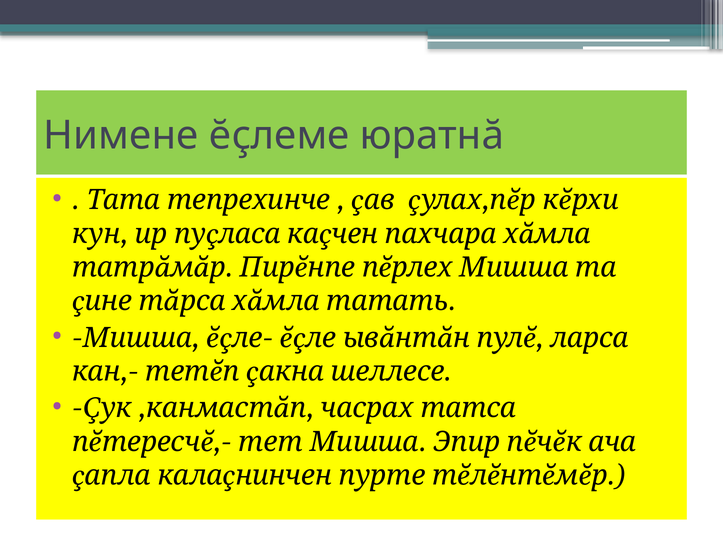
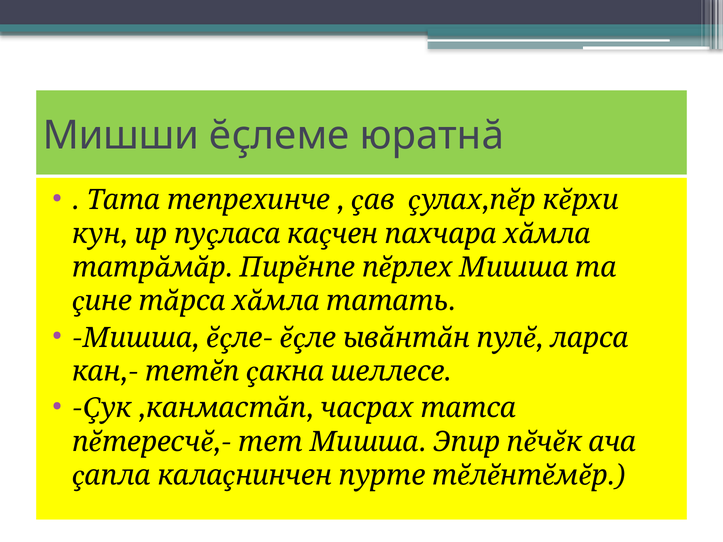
Нимене: Нимене -> Мишши
